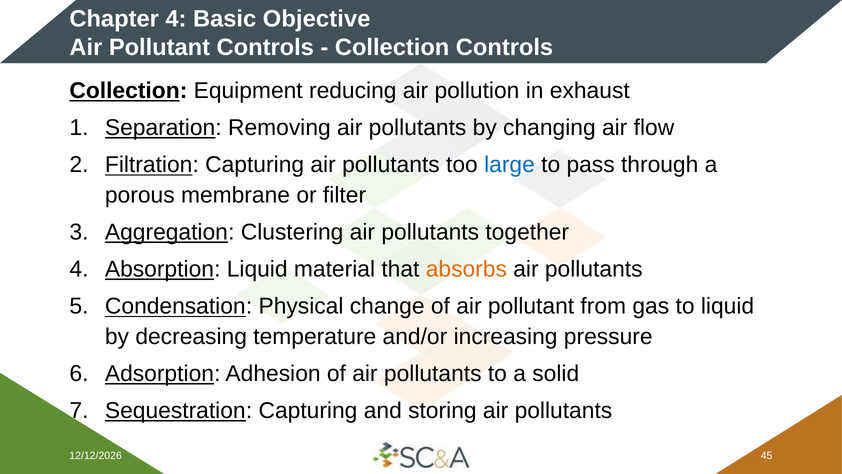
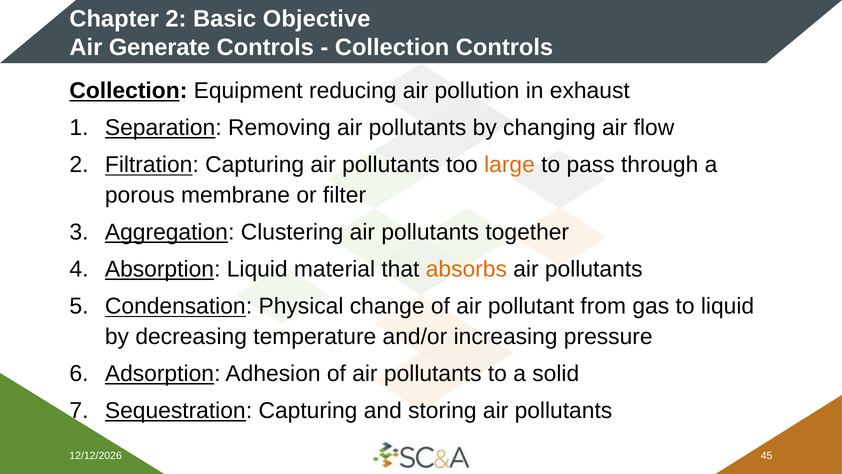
Chapter 4: 4 -> 2
Pollutant at (159, 47): Pollutant -> Generate
large colour: blue -> orange
